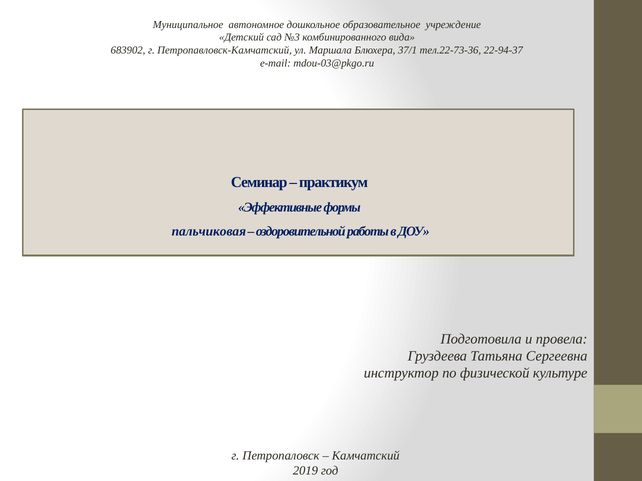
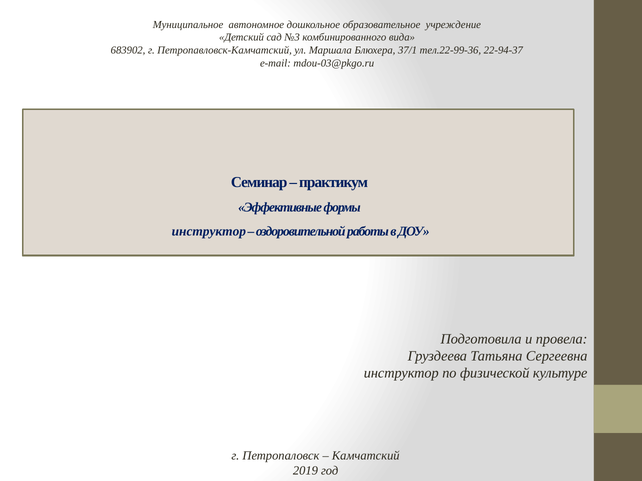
тел.22-73-36: тел.22-73-36 -> тел.22-99-36
пальчиковая at (209, 231): пальчиковая -> инструктор
